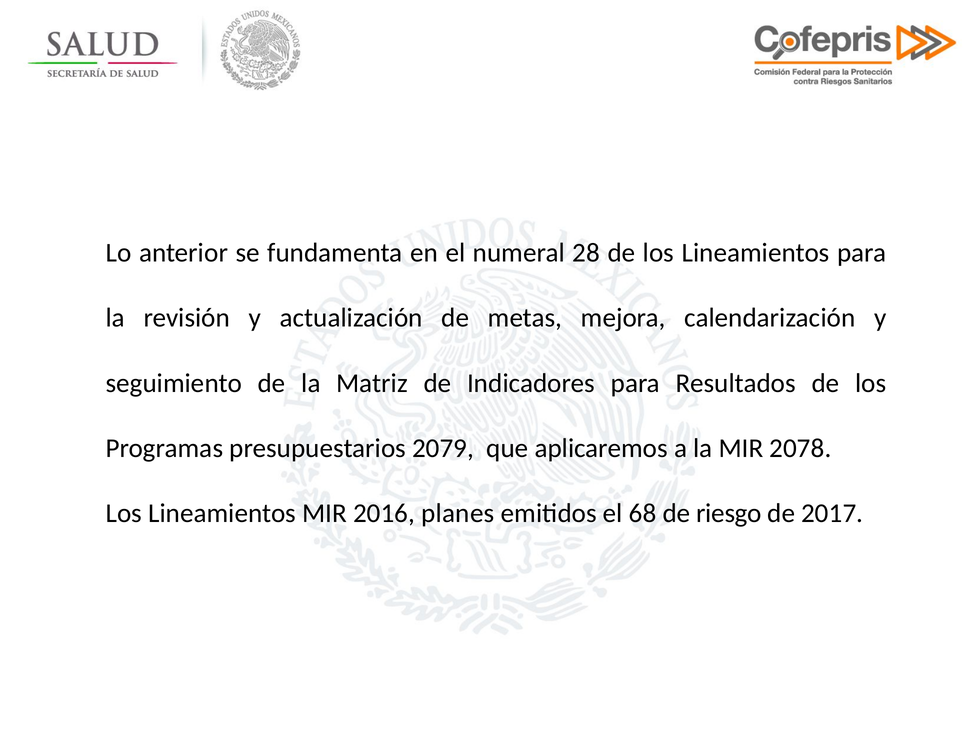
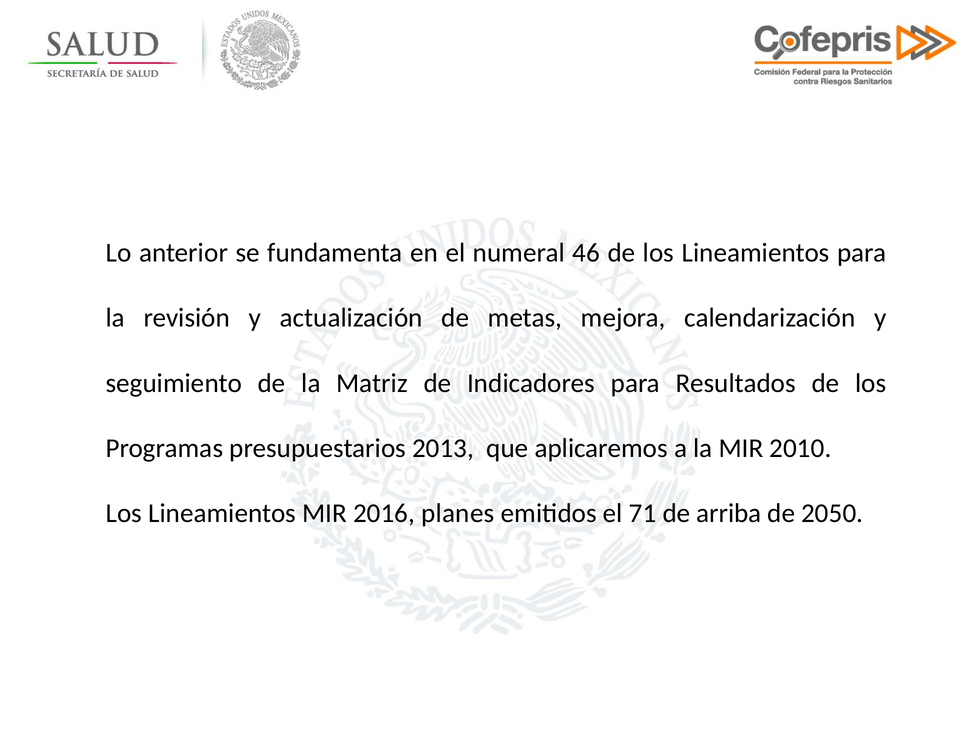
28: 28 -> 46
2079: 2079 -> 2013
2078: 2078 -> 2010
68: 68 -> 71
riesgo: riesgo -> arriba
2017: 2017 -> 2050
